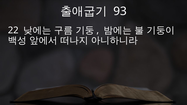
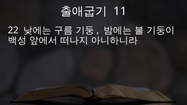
93: 93 -> 11
